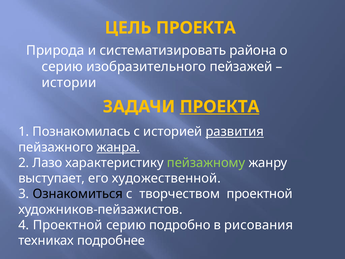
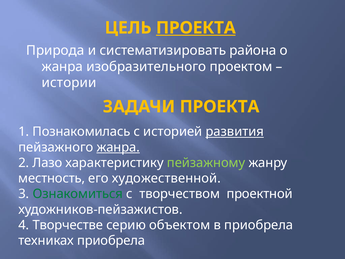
ПРОЕКТА at (196, 28) underline: none -> present
серию at (62, 67): серию -> жанра
пейзажей: пейзажей -> проектом
ПРОЕКТА at (220, 107) underline: present -> none
выступает: выступает -> местность
Ознакомиться colour: black -> green
4 Проектной: Проектной -> Творчестве
подробно: подробно -> объектом
в рисования: рисования -> приобрела
техниках подробнее: подробнее -> приобрела
